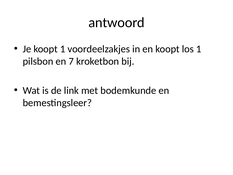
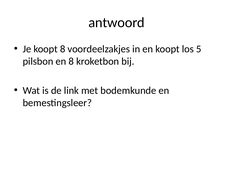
koopt 1: 1 -> 8
los 1: 1 -> 5
en 7: 7 -> 8
